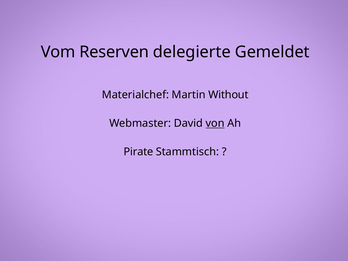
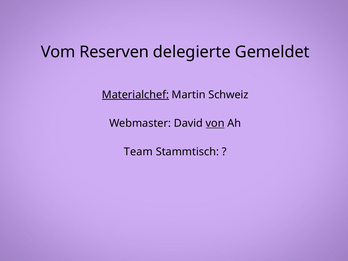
Materialchef underline: none -> present
Without: Without -> Schweiz
Pirate: Pirate -> Team
